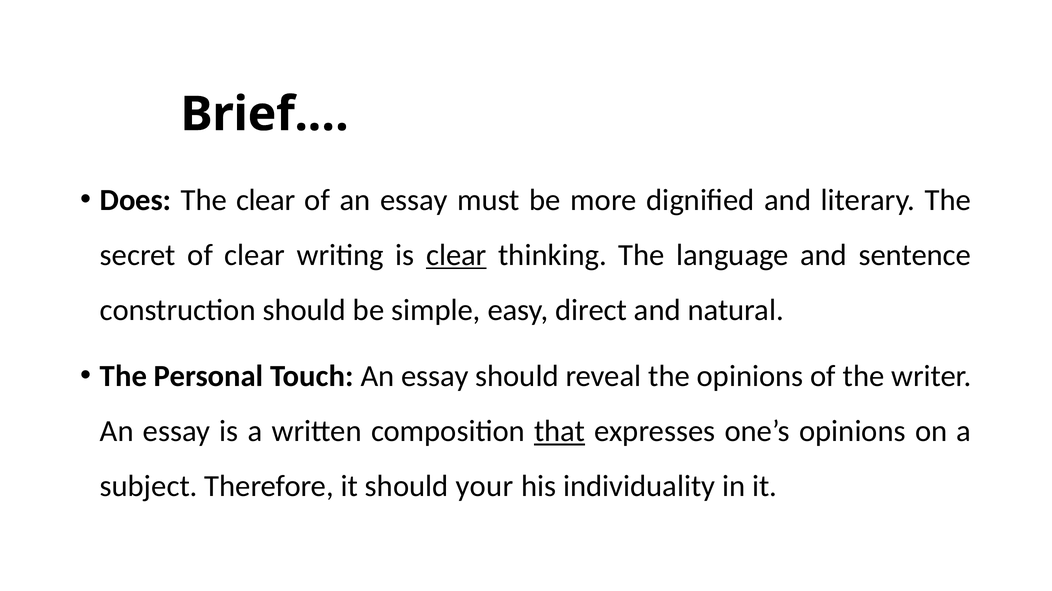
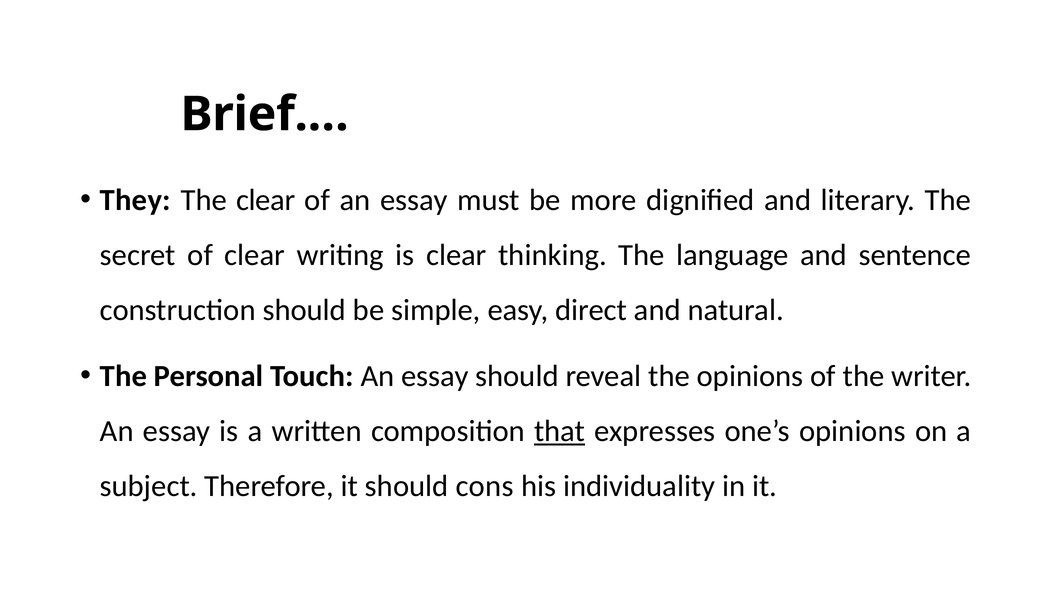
Does: Does -> They
clear at (456, 255) underline: present -> none
your: your -> cons
